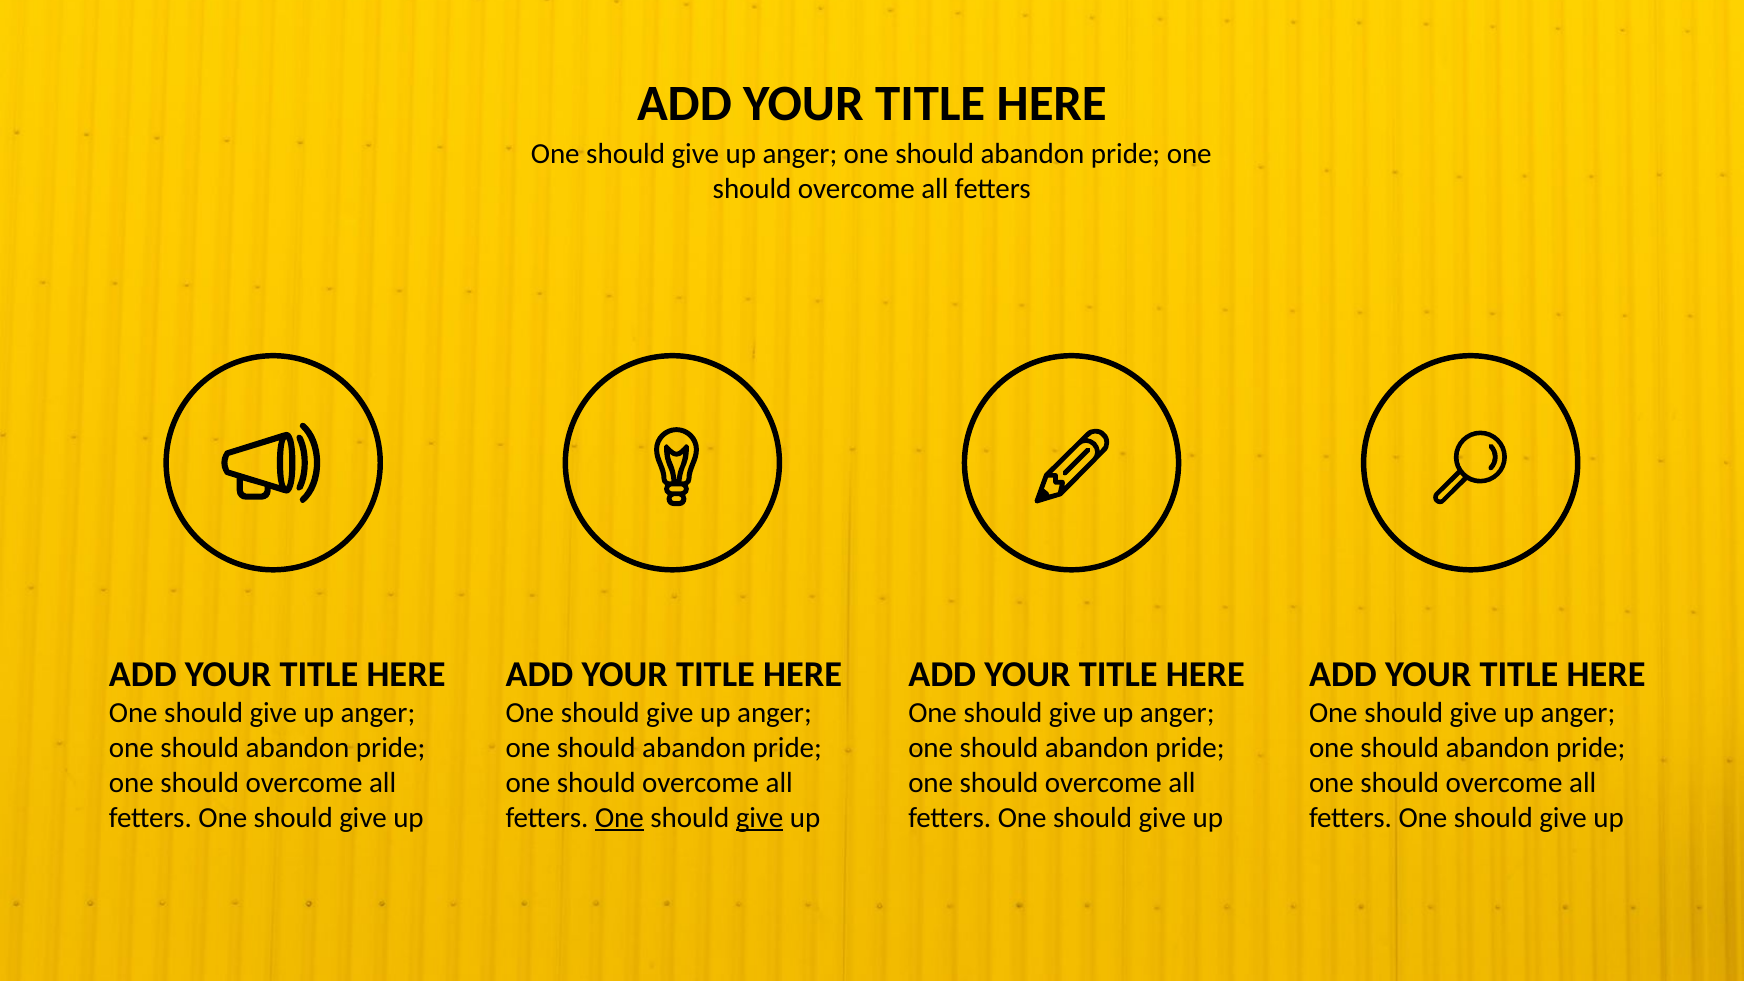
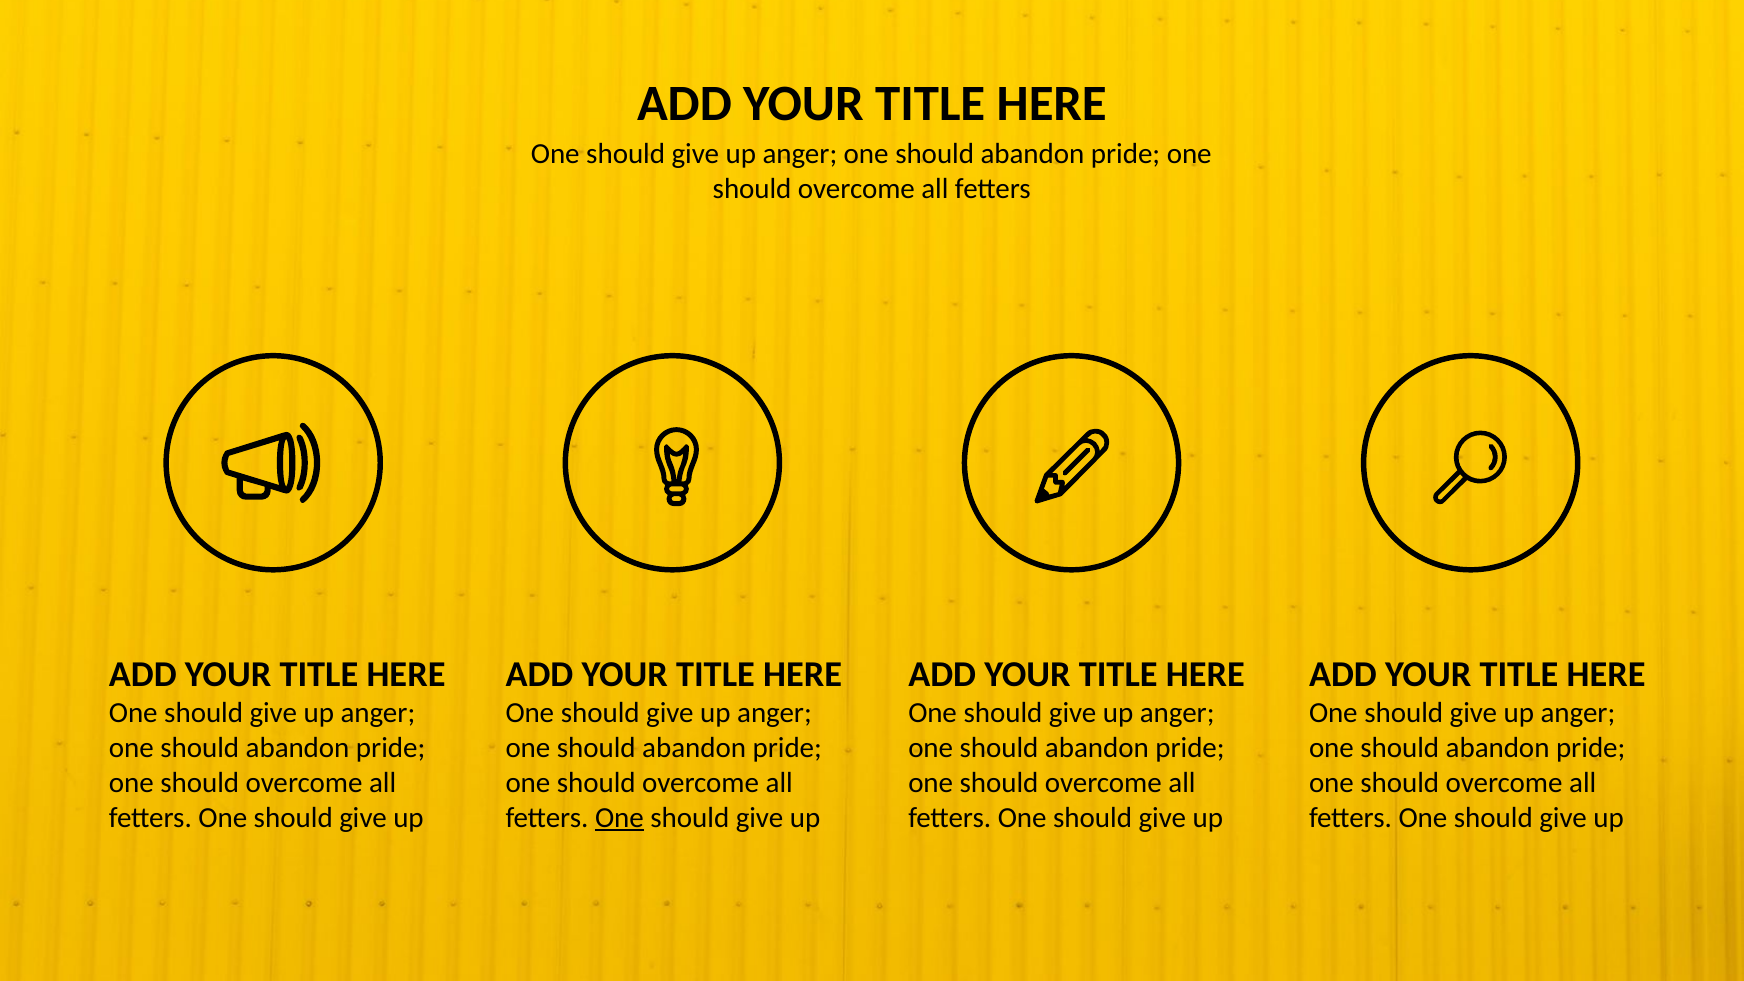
give at (760, 818) underline: present -> none
